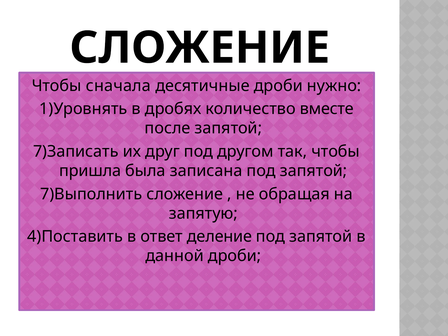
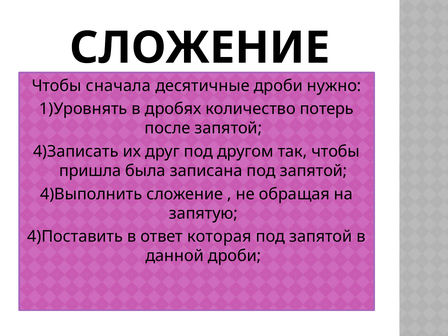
вместе: вместе -> потерь
7)Записать: 7)Записать -> 4)Записать
7)Выполнить: 7)Выполнить -> 4)Выполнить
деление: деление -> которая
